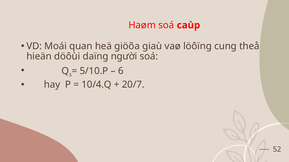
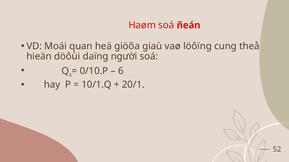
caùp: caùp -> ñeán
5/10.P: 5/10.P -> 0/10.P
10/4.Q: 10/4.Q -> 10/1.Q
20/7: 20/7 -> 20/1
